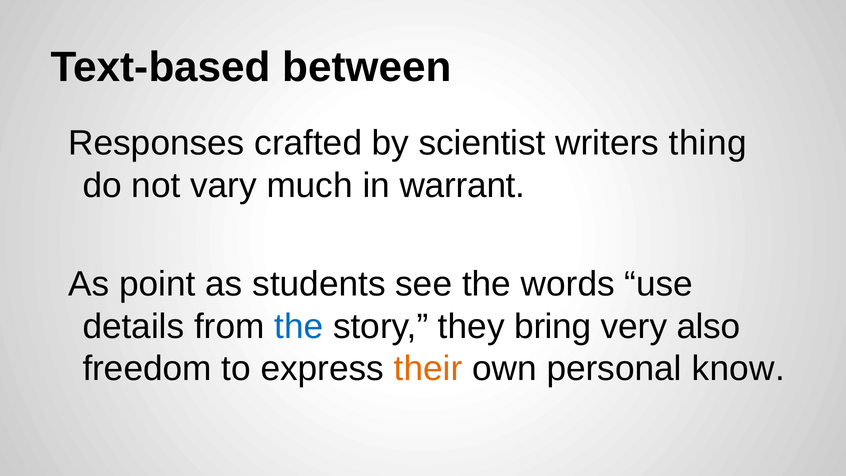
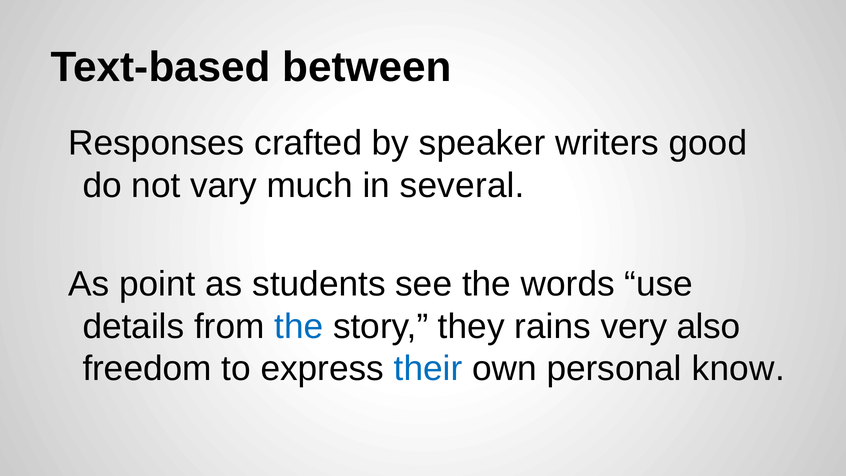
scientist: scientist -> speaker
thing: thing -> good
warrant: warrant -> several
bring: bring -> rains
their colour: orange -> blue
